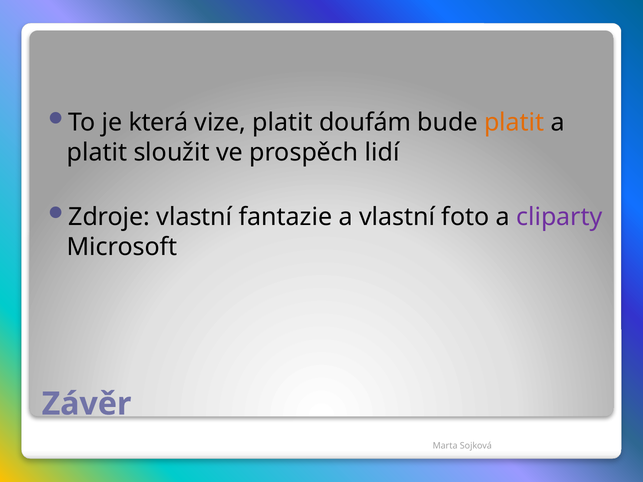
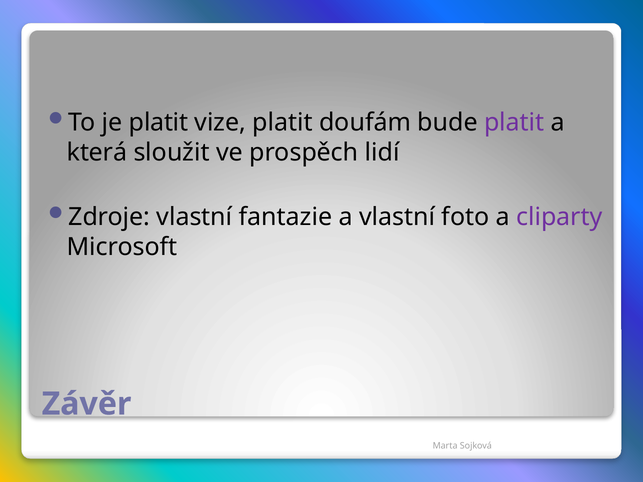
je která: která -> platit
platit at (514, 123) colour: orange -> purple
platit at (97, 153): platit -> která
